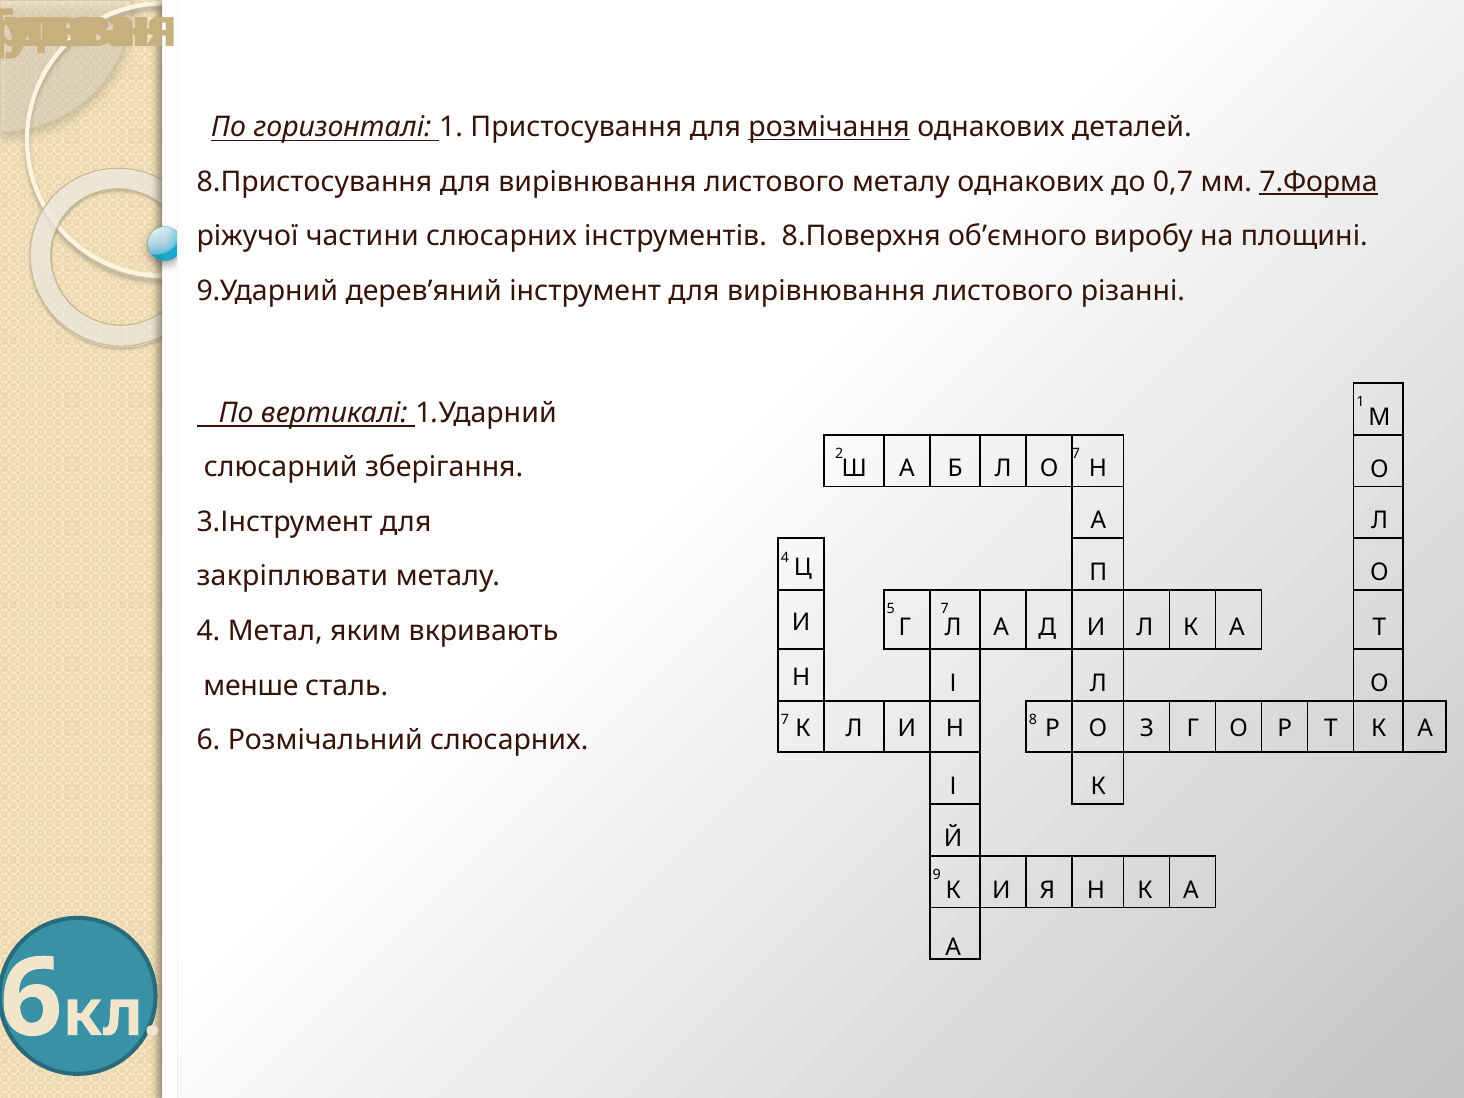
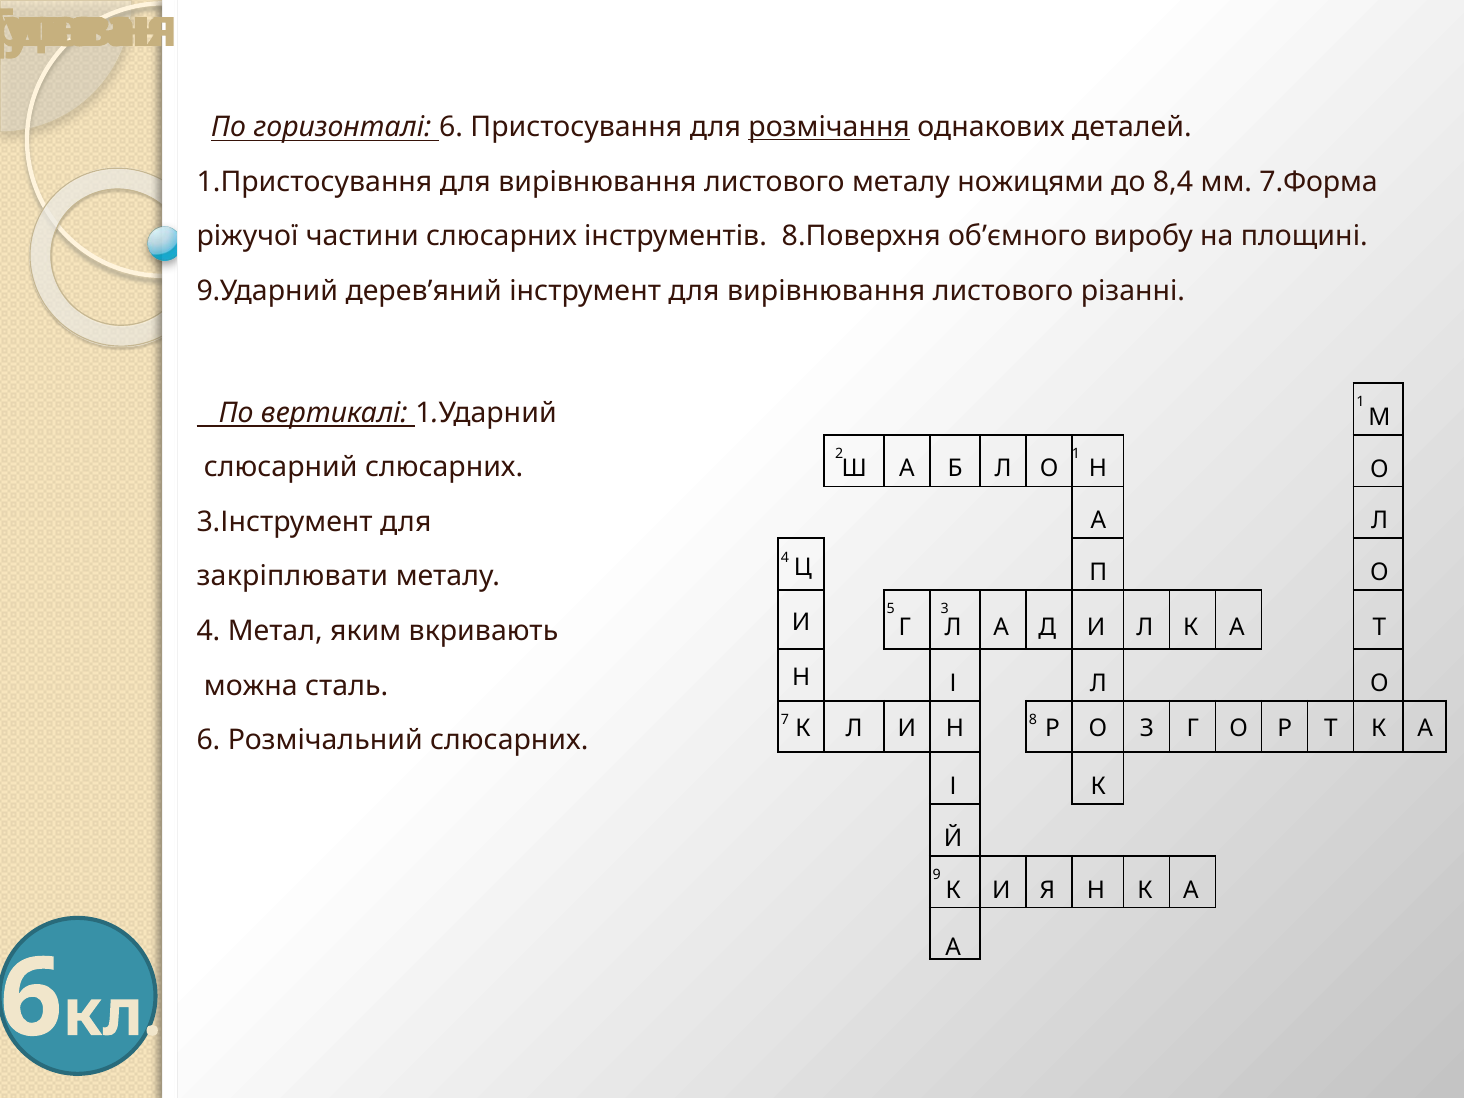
горизонталі 1: 1 -> 6
8.Пристосування: 8.Пристосування -> 1.Пристосування
металу однакових: однакових -> ножицями
0,7: 0,7 -> 8,4
7.Форма underline: present -> none
2 7: 7 -> 1
слюсарний зберігання: зберігання -> слюсарних
5 7: 7 -> 3
менше: менше -> можна
